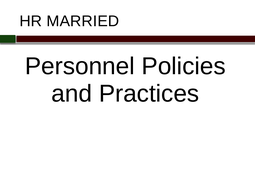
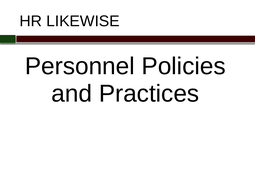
MARRIED: MARRIED -> LIKEWISE
